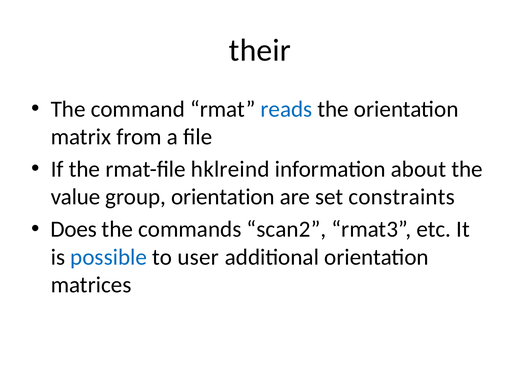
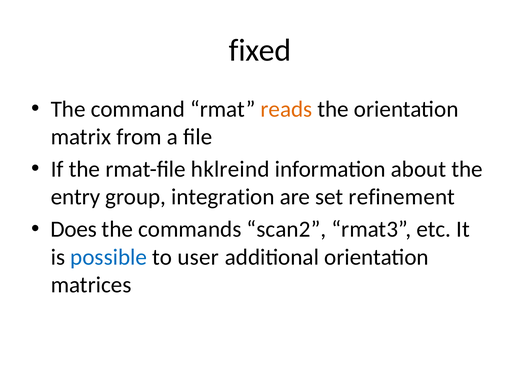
their: their -> fixed
reads colour: blue -> orange
value: value -> entry
group orientation: orientation -> integration
constraints: constraints -> refinement
